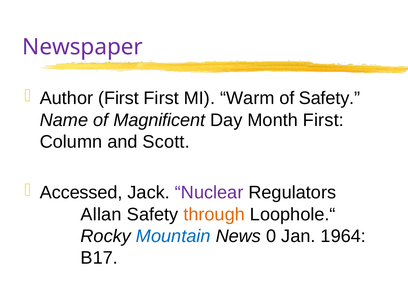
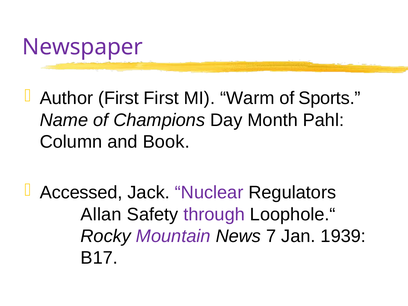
of Safety: Safety -> Sports
Magnificent: Magnificent -> Champions
Month First: First -> Pahl
Scott: Scott -> Book
through colour: orange -> purple
Mountain colour: blue -> purple
0: 0 -> 7
1964: 1964 -> 1939
